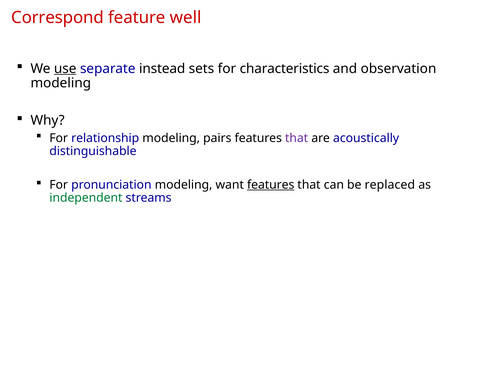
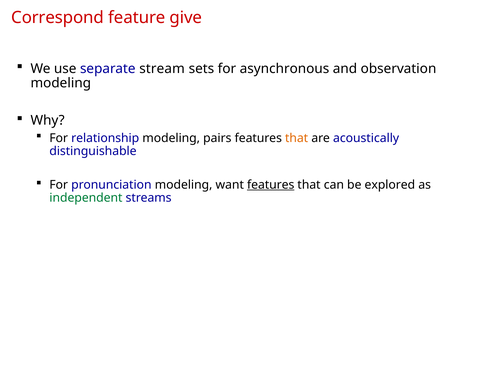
well: well -> give
use underline: present -> none
instead: instead -> stream
characteristics: characteristics -> asynchronous
that at (297, 138) colour: purple -> orange
replaced: replaced -> explored
